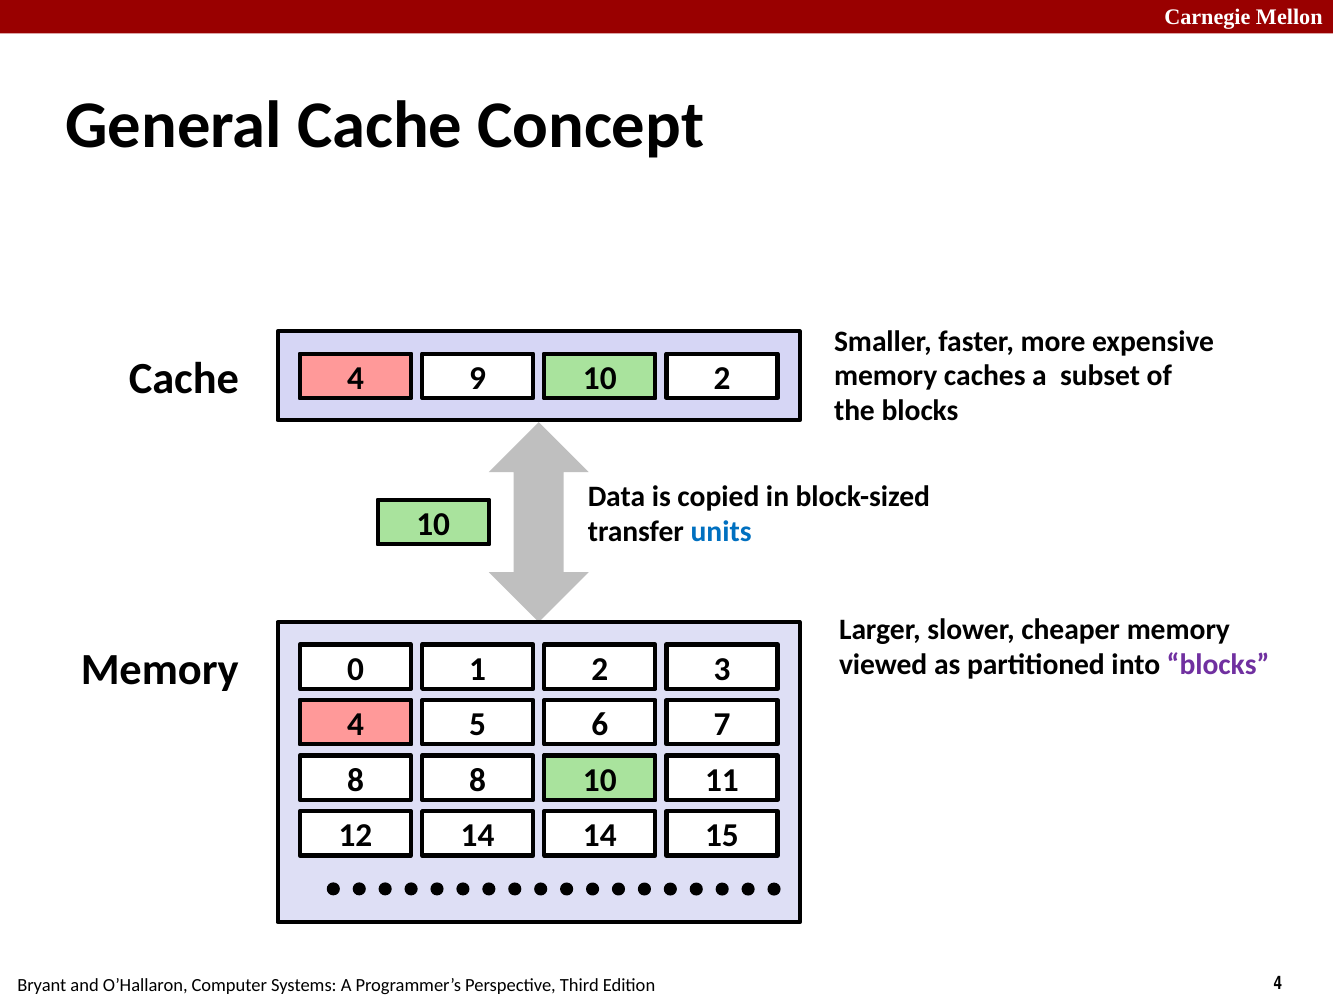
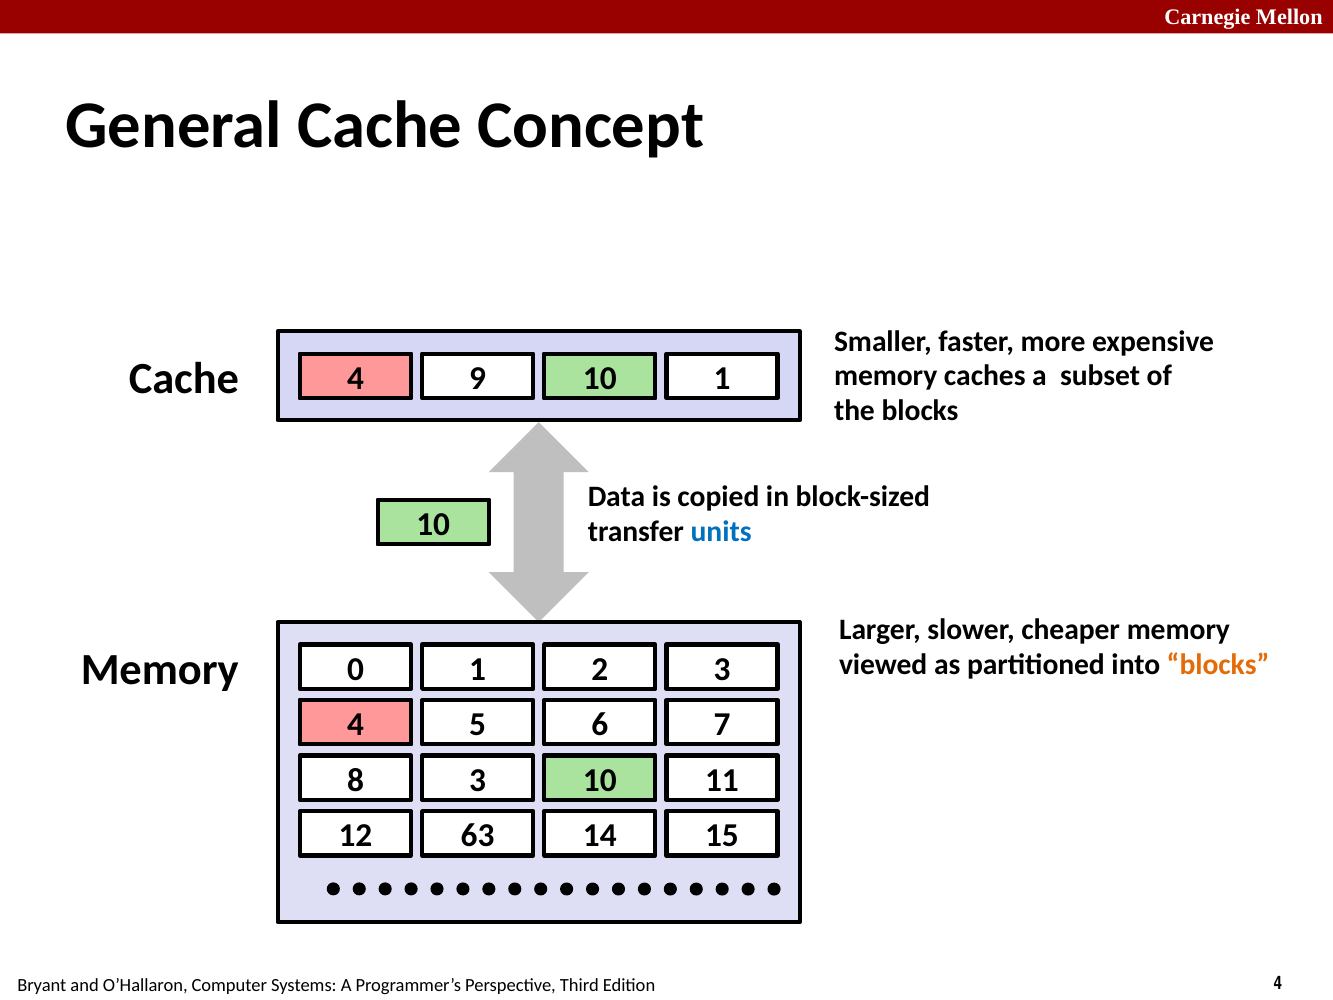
2 at (722, 378): 2 -> 1
blocks at (1218, 665) colour: purple -> orange
8 8: 8 -> 3
12 14: 14 -> 63
